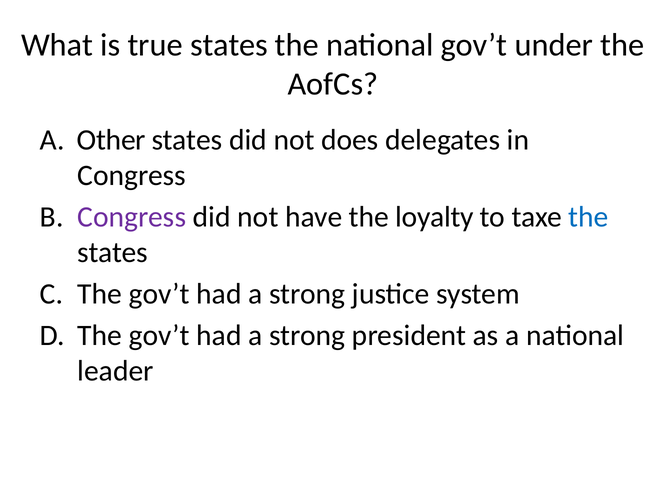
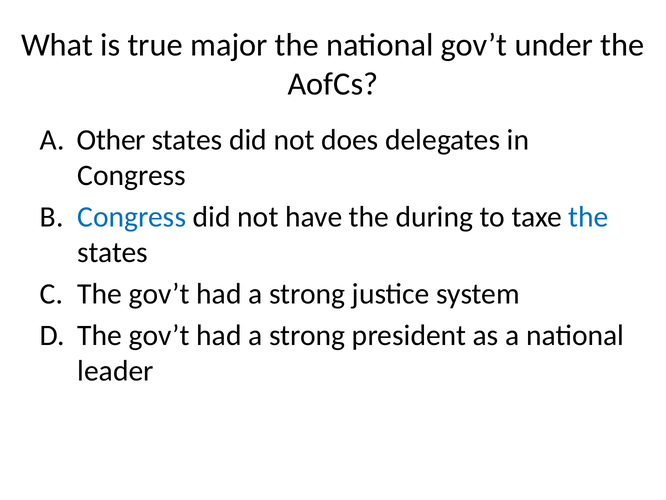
true states: states -> major
Congress at (132, 217) colour: purple -> blue
loyalty: loyalty -> during
